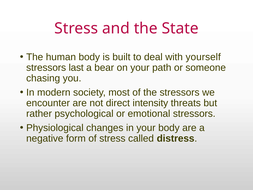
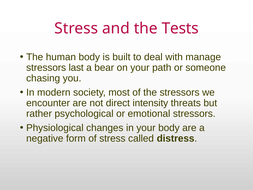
State: State -> Tests
yourself: yourself -> manage
